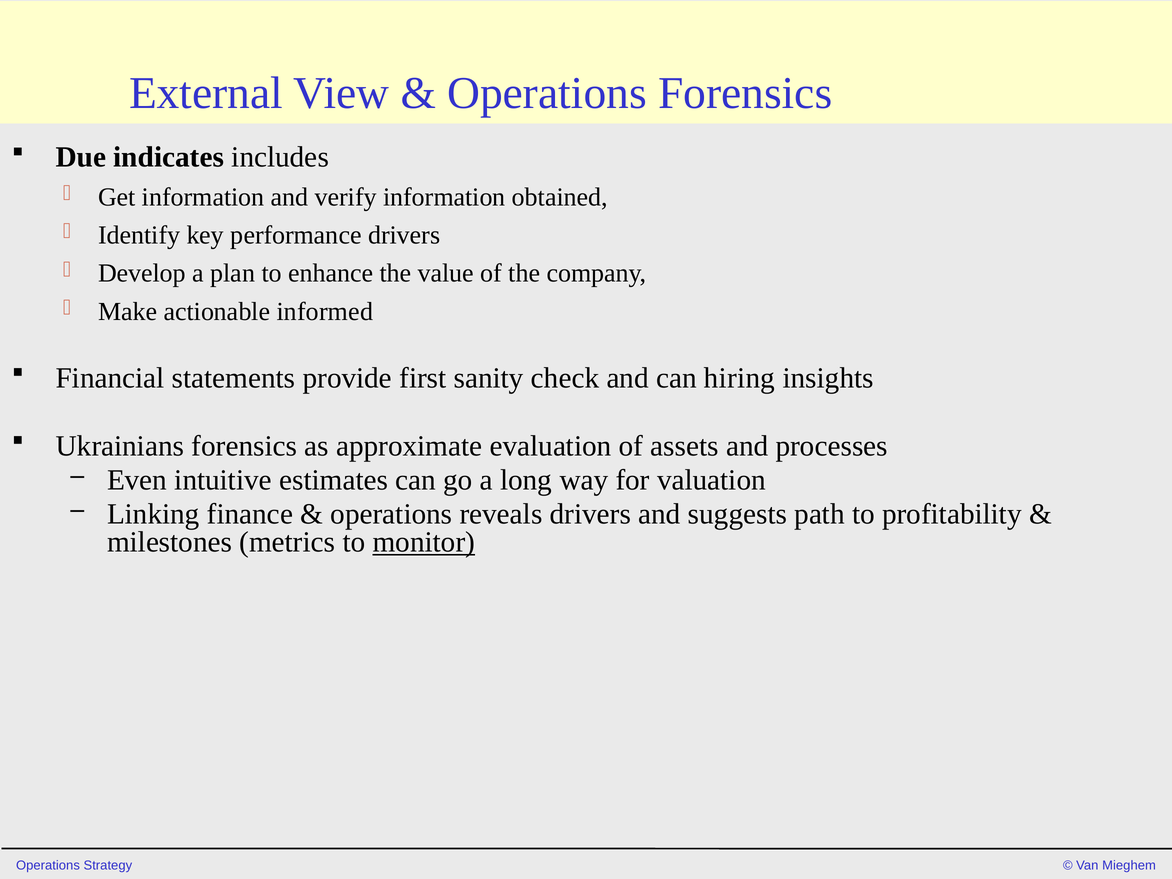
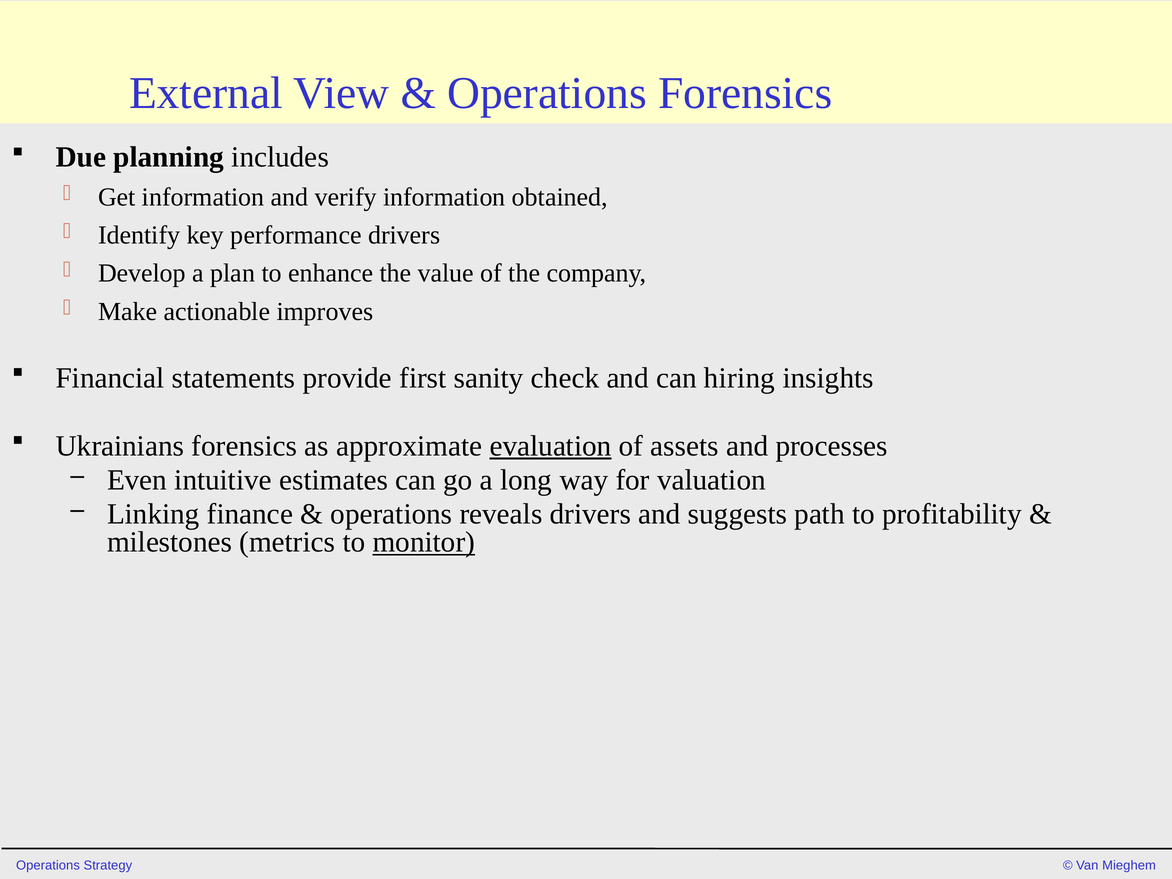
indicates: indicates -> planning
informed: informed -> improves
evaluation underline: none -> present
